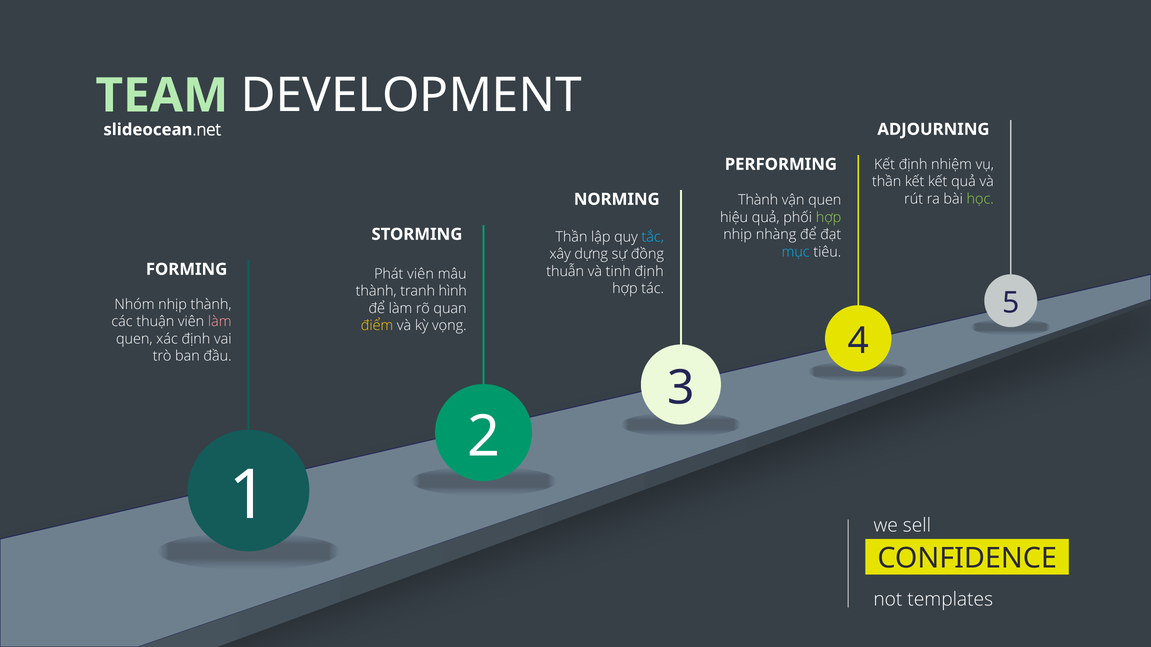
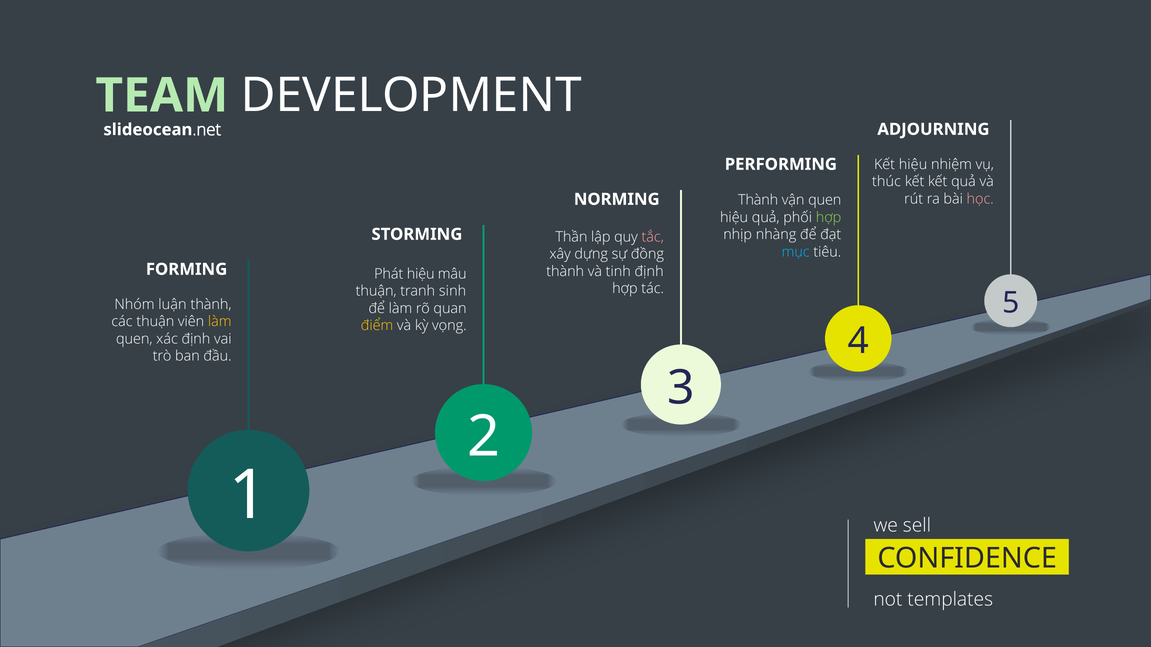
Kết định: định -> hiệu
thần at (887, 182): thần -> thúc
học colour: light green -> pink
tắc colour: light blue -> pink
thuẫn at (565, 272): thuẫn -> thành
Phát viên: viên -> hiệu
thành at (376, 291): thành -> thuận
hình: hình -> sinh
Nhóm nhịp: nhịp -> luận
làm at (220, 322) colour: pink -> yellow
